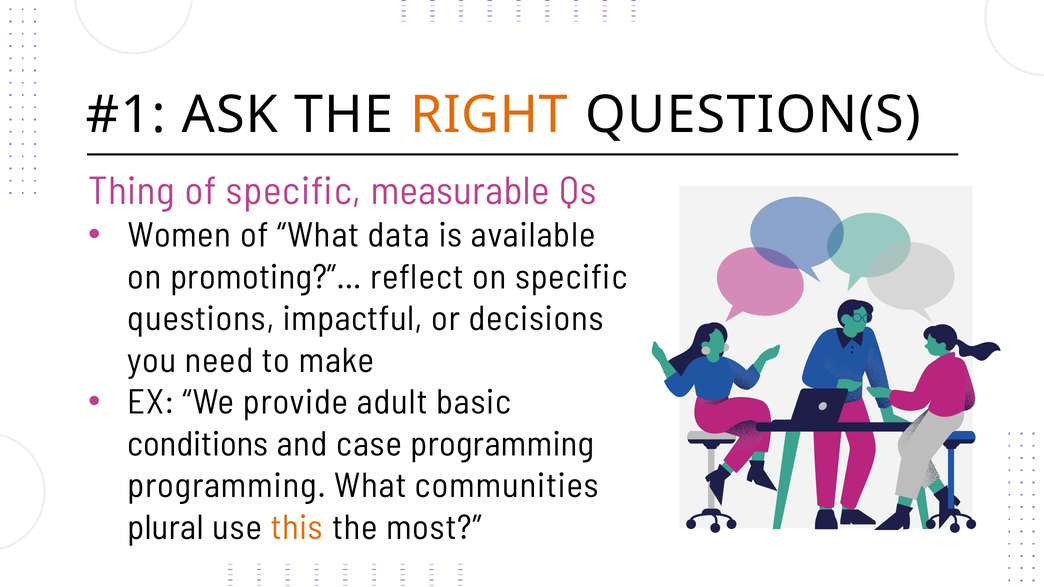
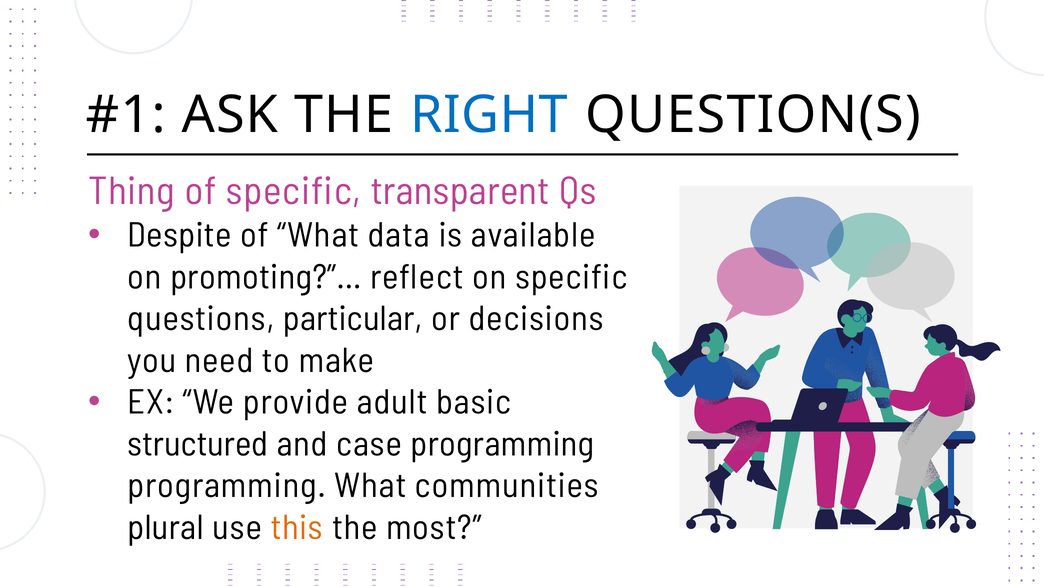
RIGHT colour: orange -> blue
measurable: measurable -> transparent
Women: Women -> Despite
impactful: impactful -> particular
conditions: conditions -> structured
